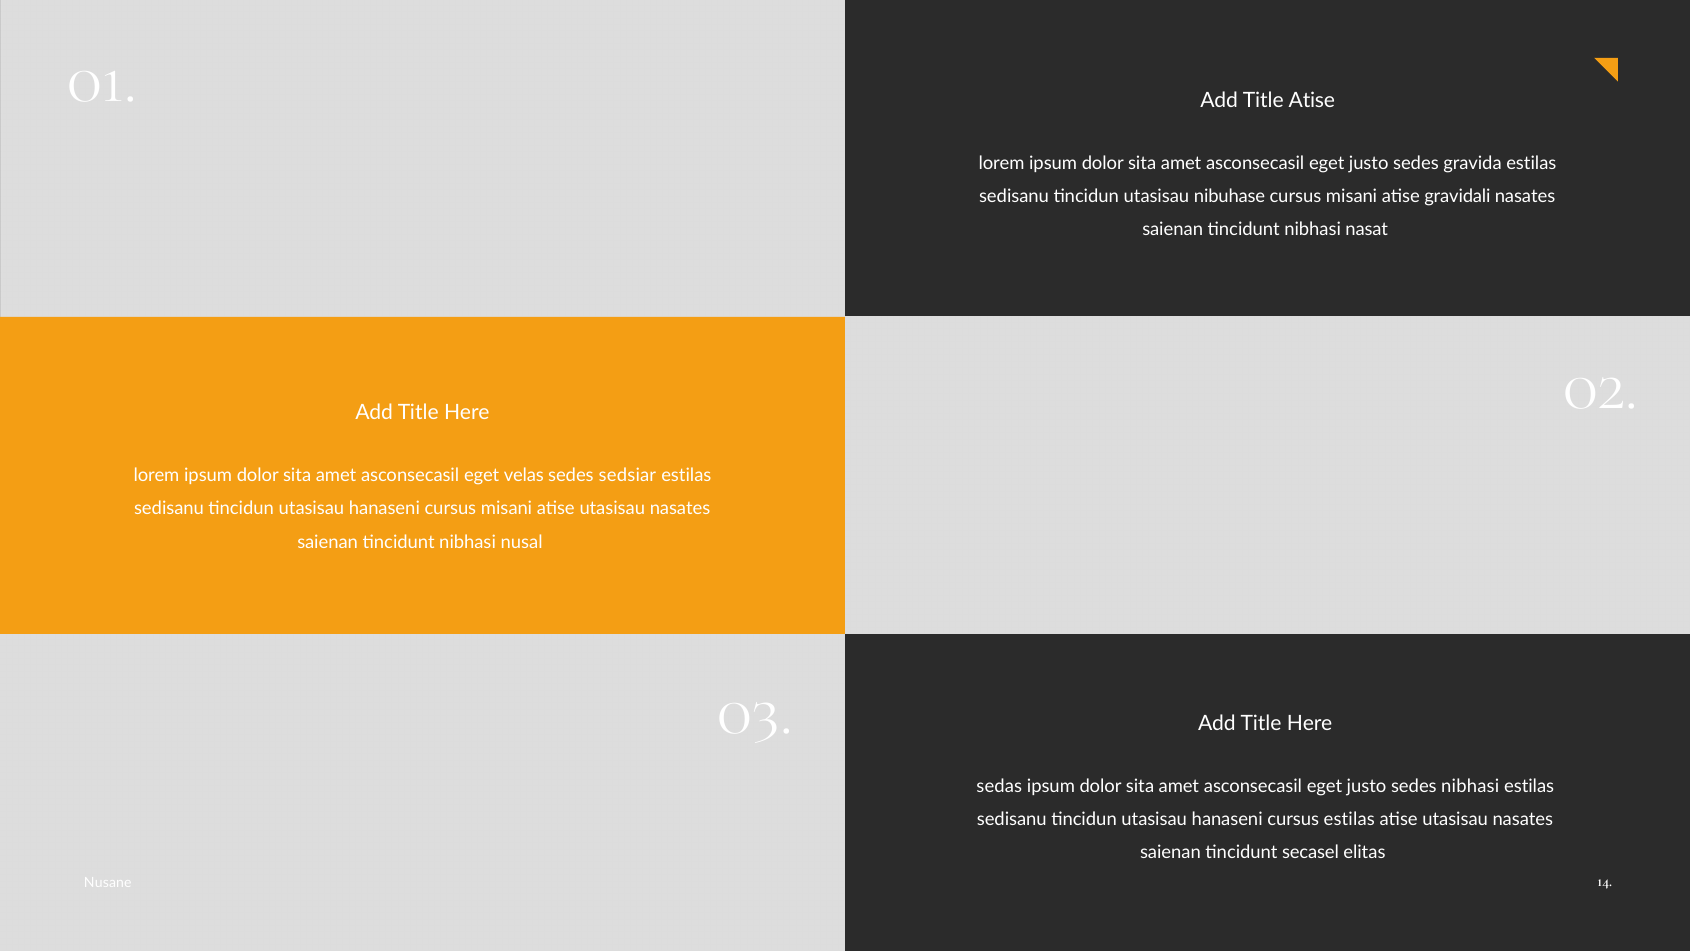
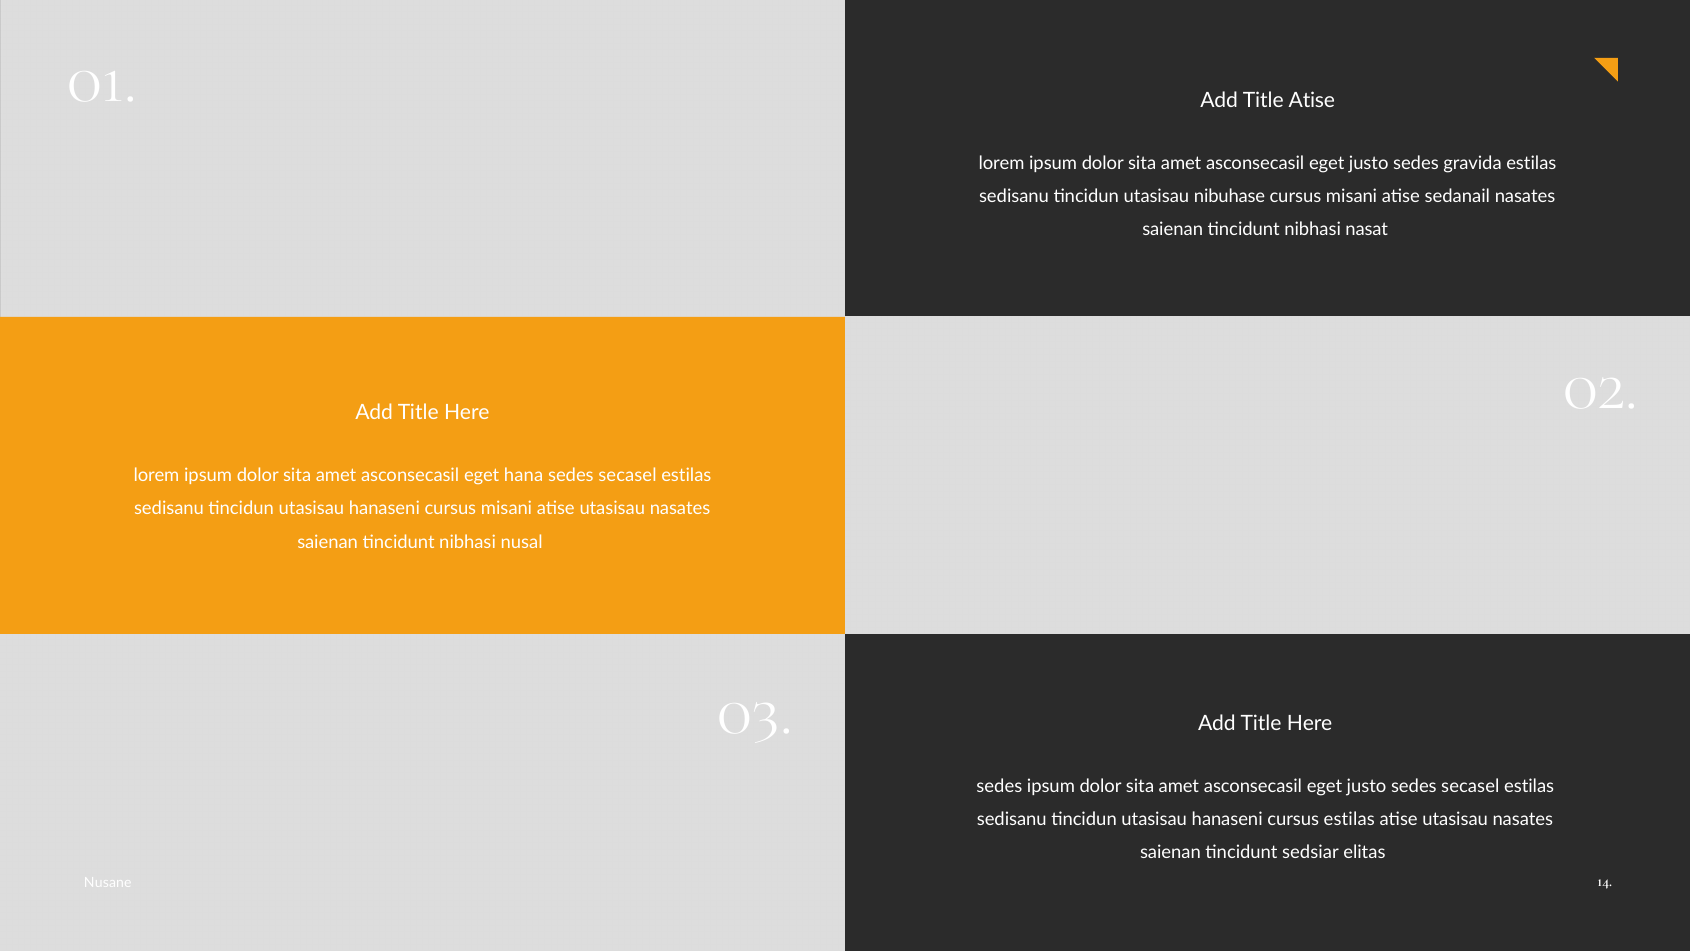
gravidali: gravidali -> sedanail
velas: velas -> hana
sedsiar at (627, 475): sedsiar -> secasel
sedas at (999, 786): sedas -> sedes
justo sedes nibhasi: nibhasi -> secasel
secasel: secasel -> sedsiar
